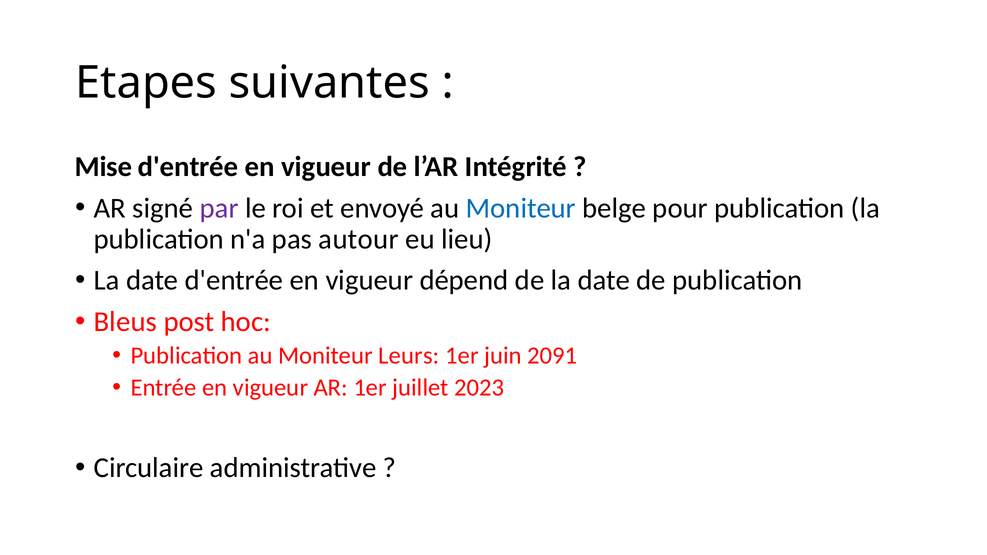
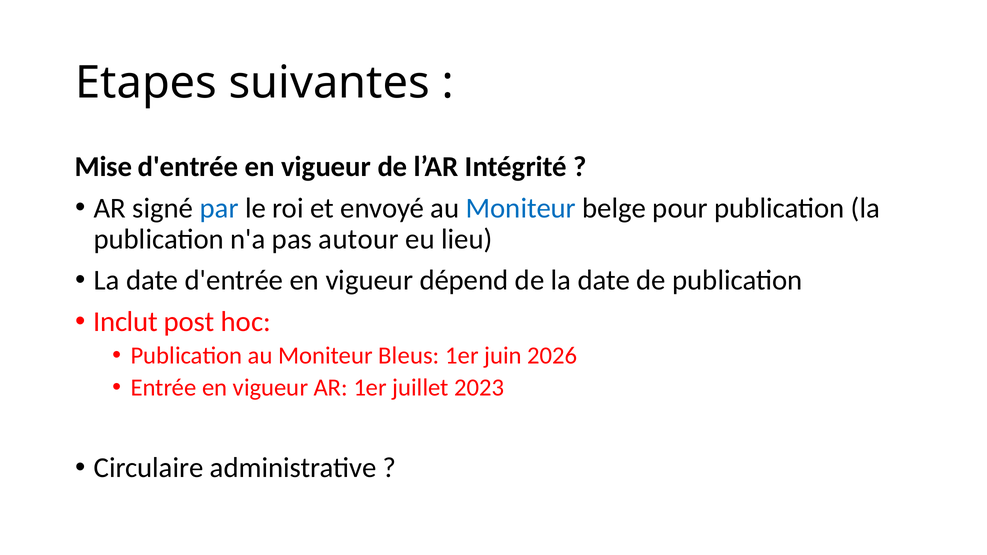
par colour: purple -> blue
Bleus: Bleus -> Inclut
Leurs: Leurs -> Bleus
2091: 2091 -> 2026
